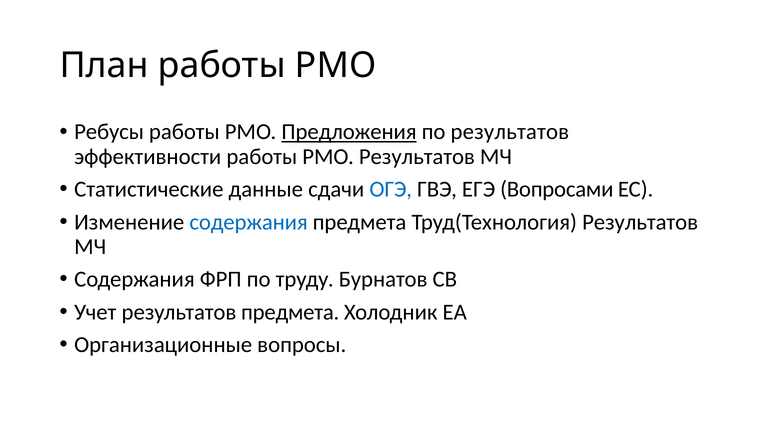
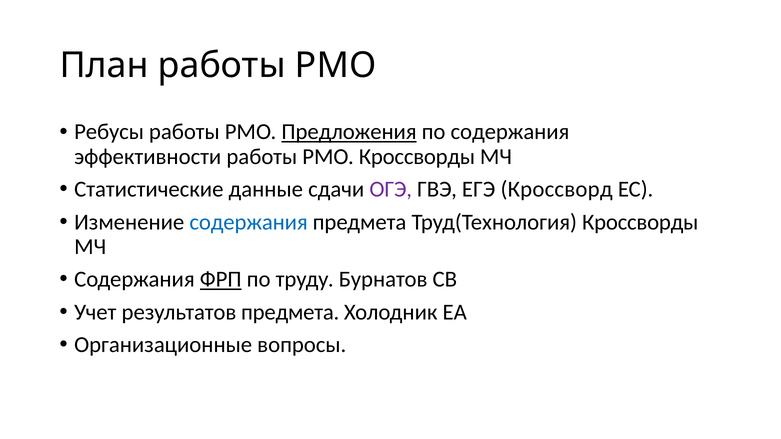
по результатов: результатов -> содержания
РМО Результатов: Результатов -> Кроссворды
ОГЭ colour: blue -> purple
Вопросами: Вопросами -> Кроссворд
Труд(Технология Результатов: Результатов -> Кроссворды
ФРП underline: none -> present
